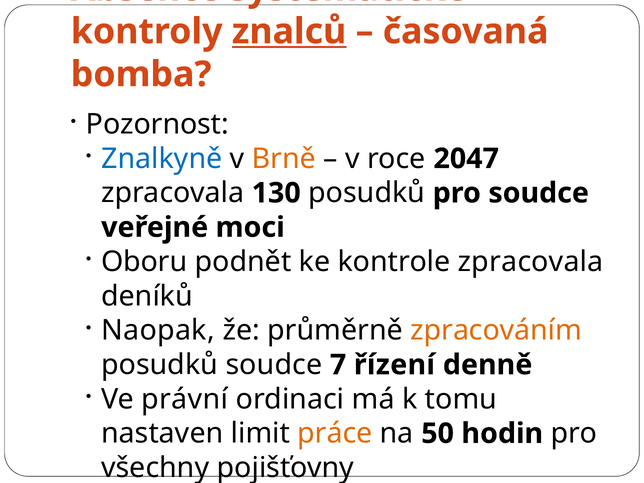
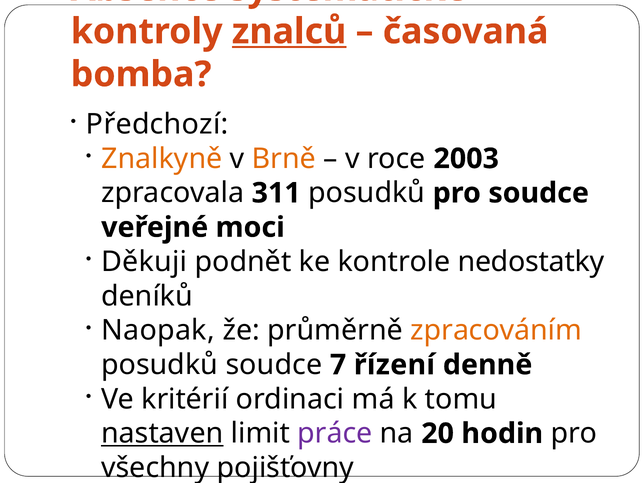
Pozornost: Pozornost -> Předchozí
Znalkyně colour: blue -> orange
2047: 2047 -> 2003
130: 130 -> 311
Oboru: Oboru -> Děkuji
kontrole zpracovala: zpracovala -> nedostatky
právní: právní -> kritérií
nastaven underline: none -> present
práce colour: orange -> purple
50: 50 -> 20
